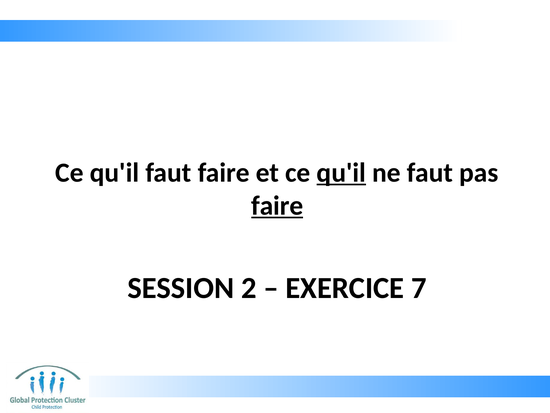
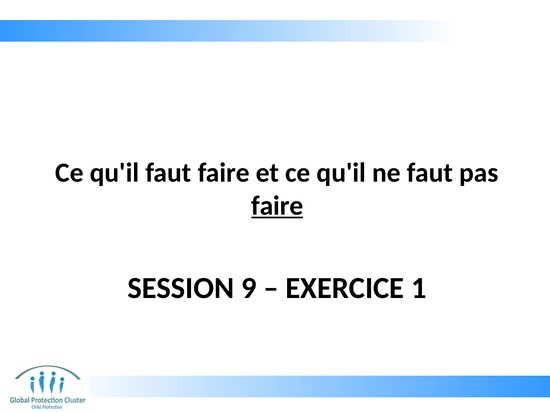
qu'il at (341, 173) underline: present -> none
2: 2 -> 9
7: 7 -> 1
